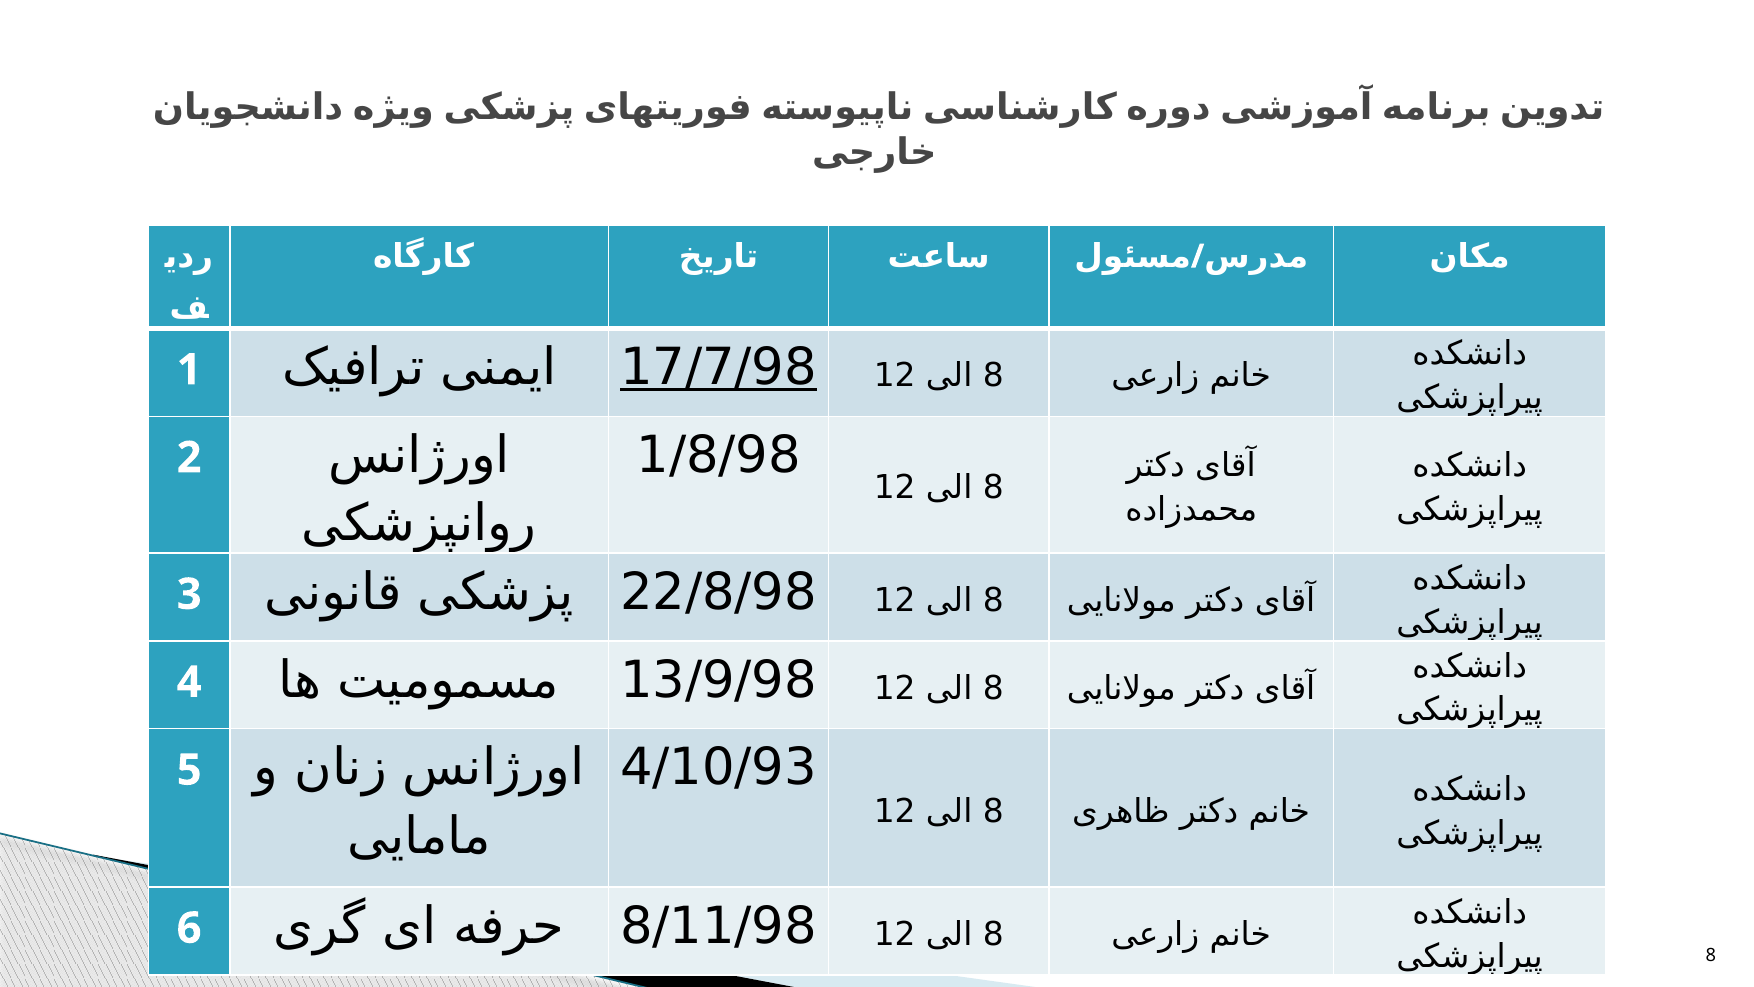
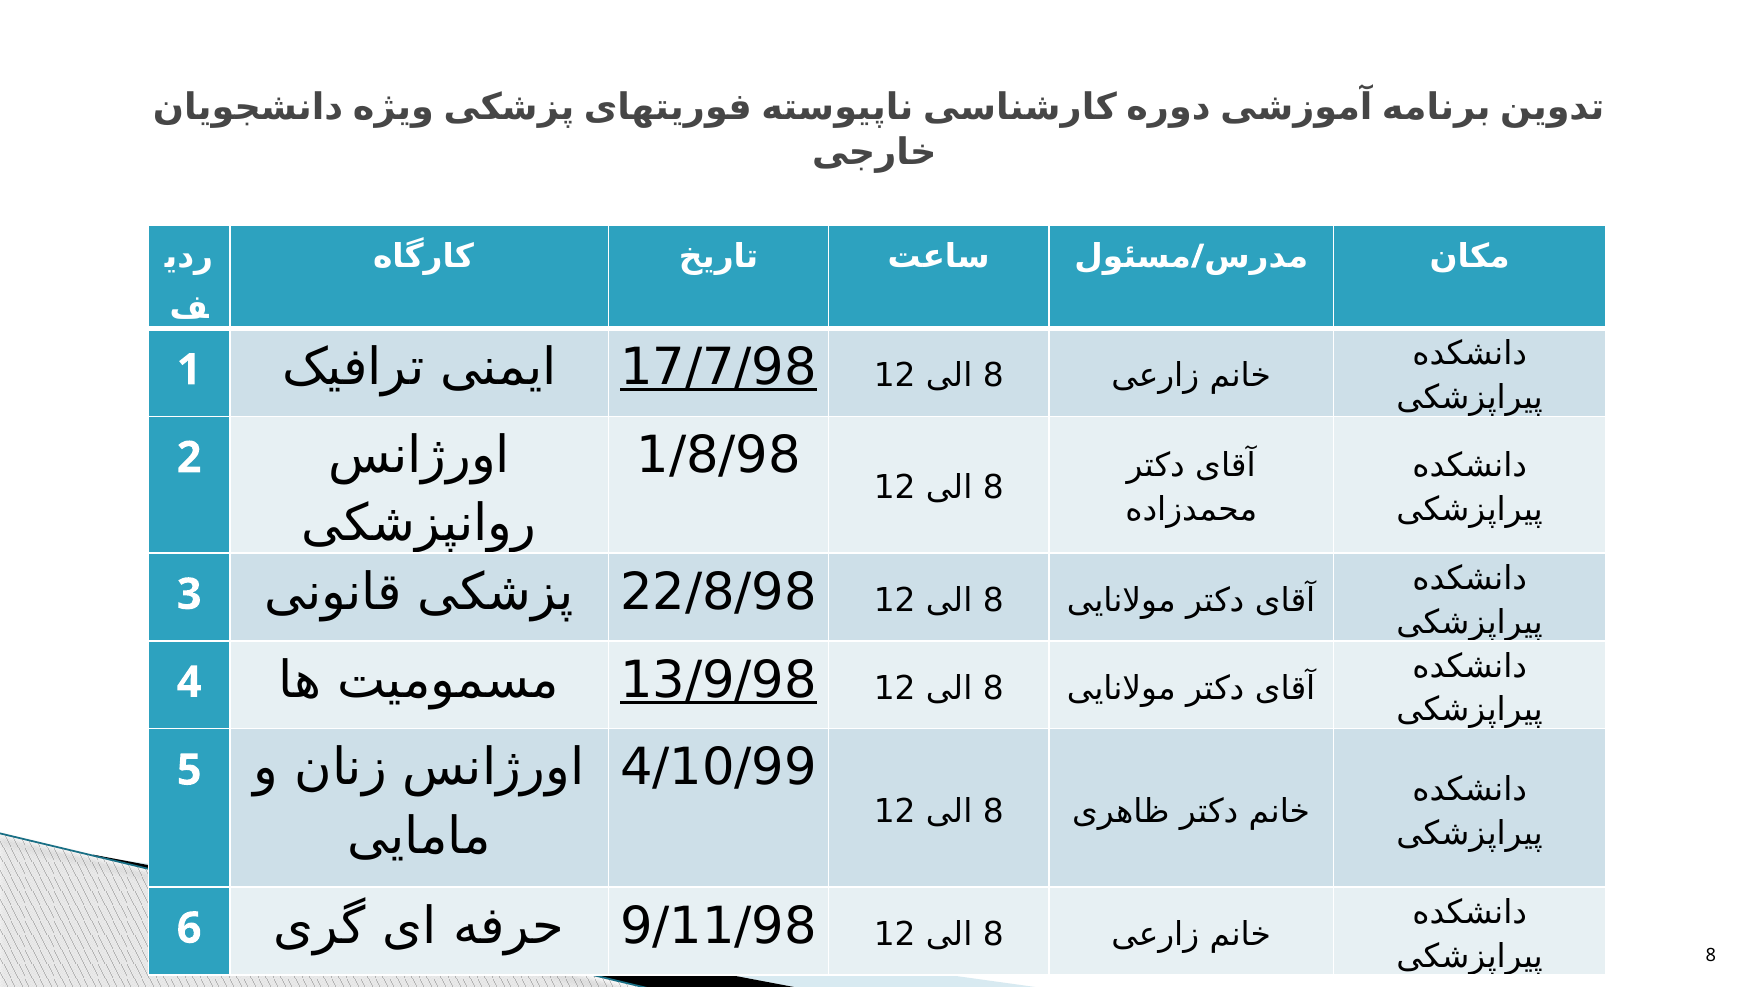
13/9/98 underline: none -> present
4/10/93: 4/10/93 -> 4/10/99
8/11/98: 8/11/98 -> 9/11/98
